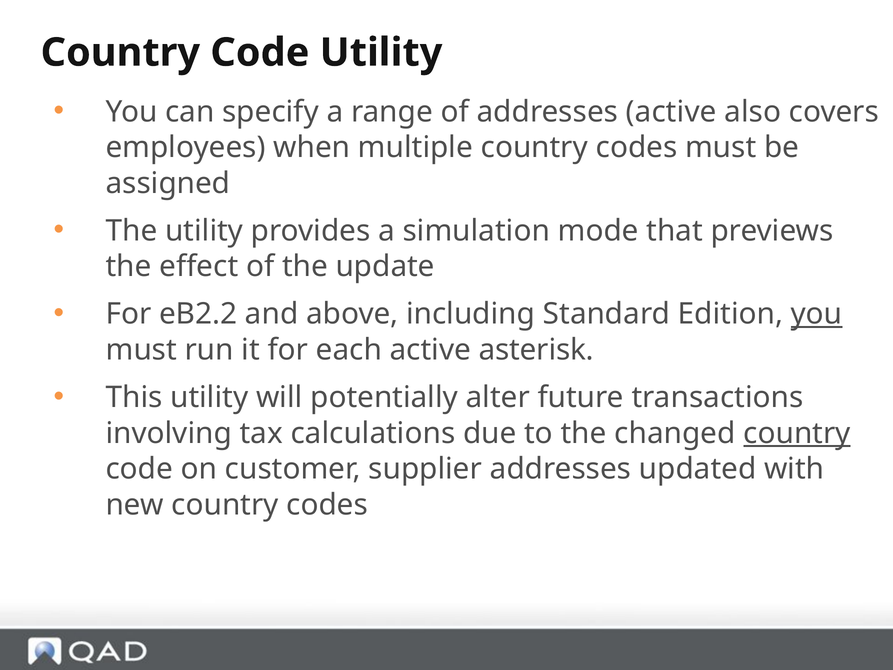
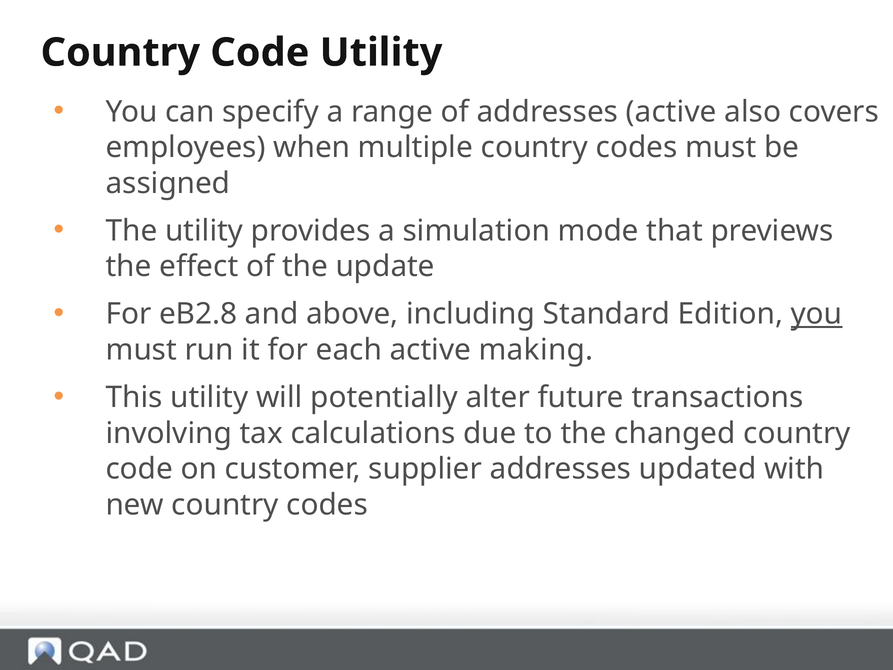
eB2.2: eB2.2 -> eB2.8
asterisk: asterisk -> making
country at (797, 433) underline: present -> none
